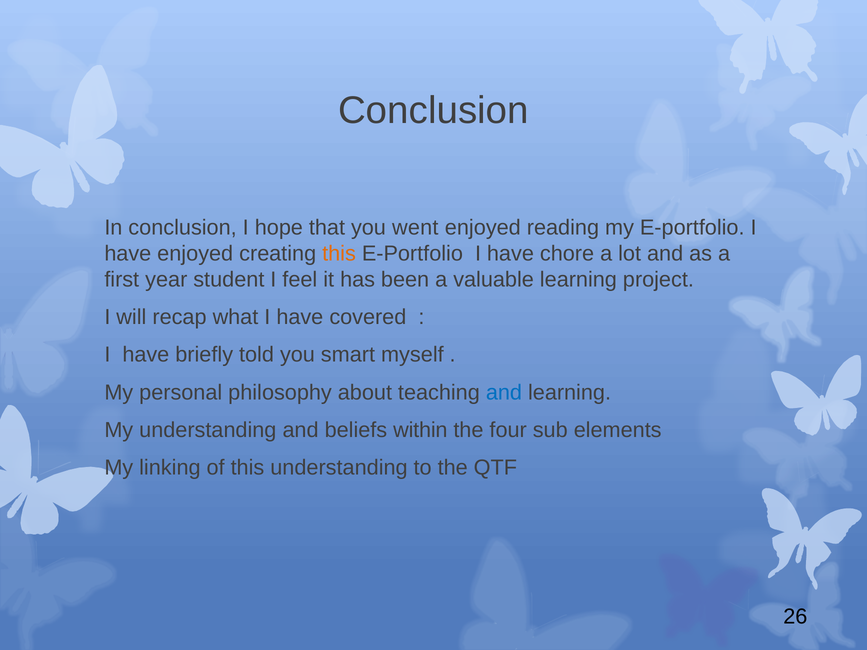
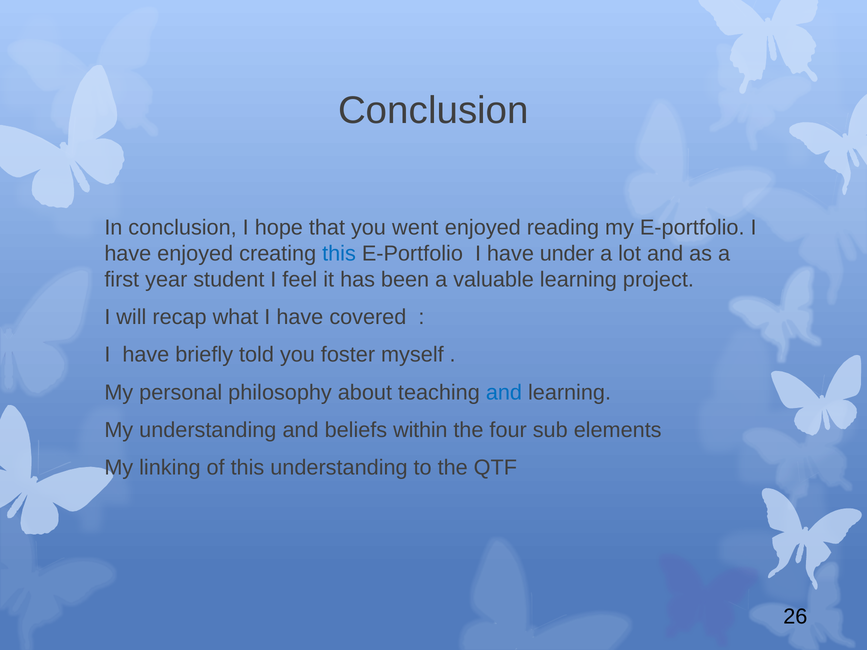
this at (339, 254) colour: orange -> blue
chore: chore -> under
smart: smart -> foster
